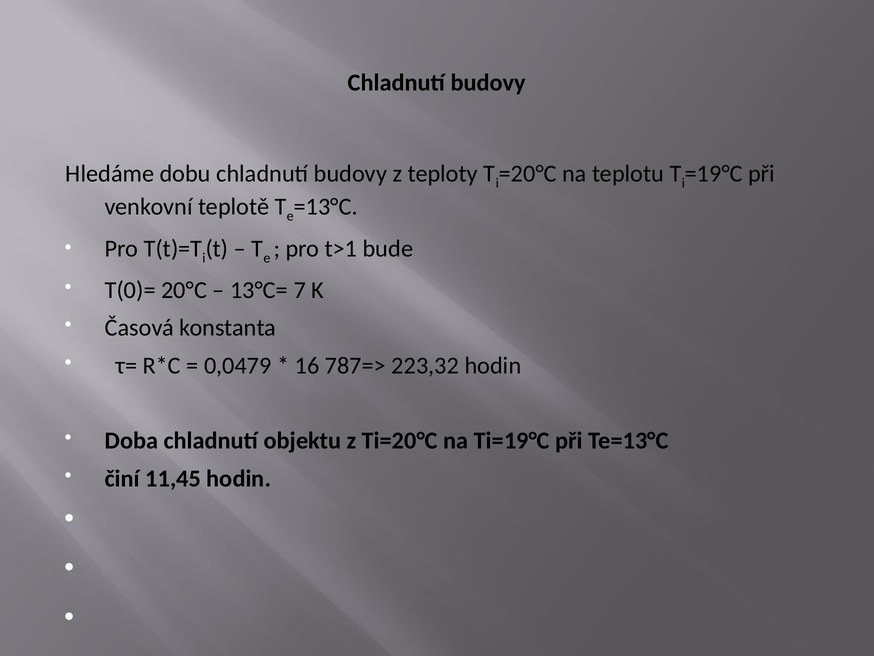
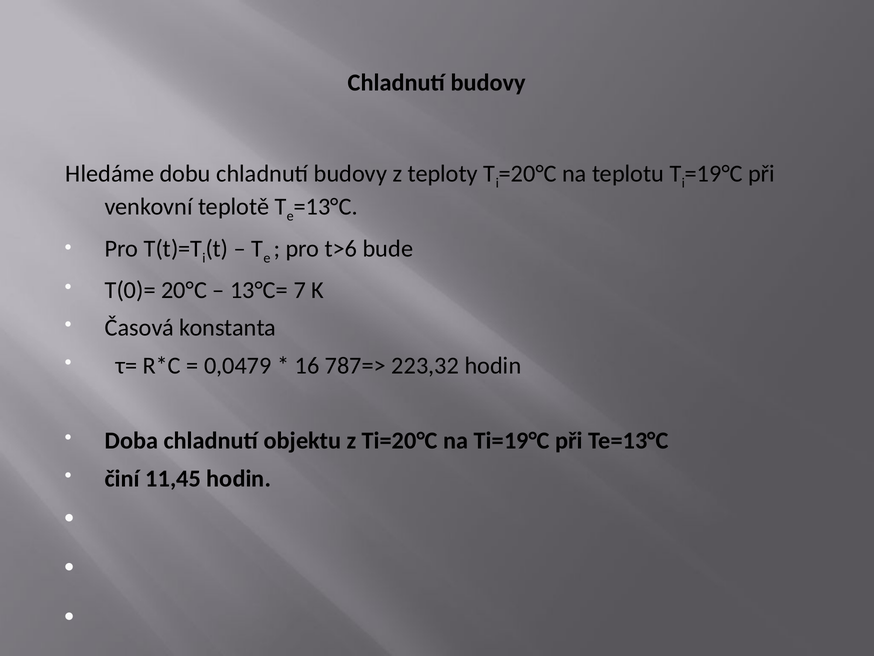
t>1: t>1 -> t>6
